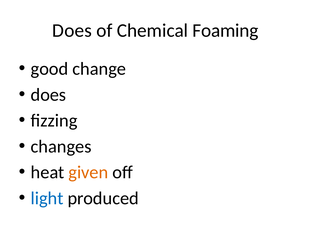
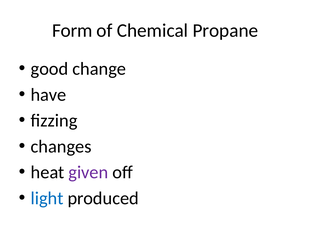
Does at (72, 30): Does -> Form
Foaming: Foaming -> Propane
does at (48, 95): does -> have
given colour: orange -> purple
